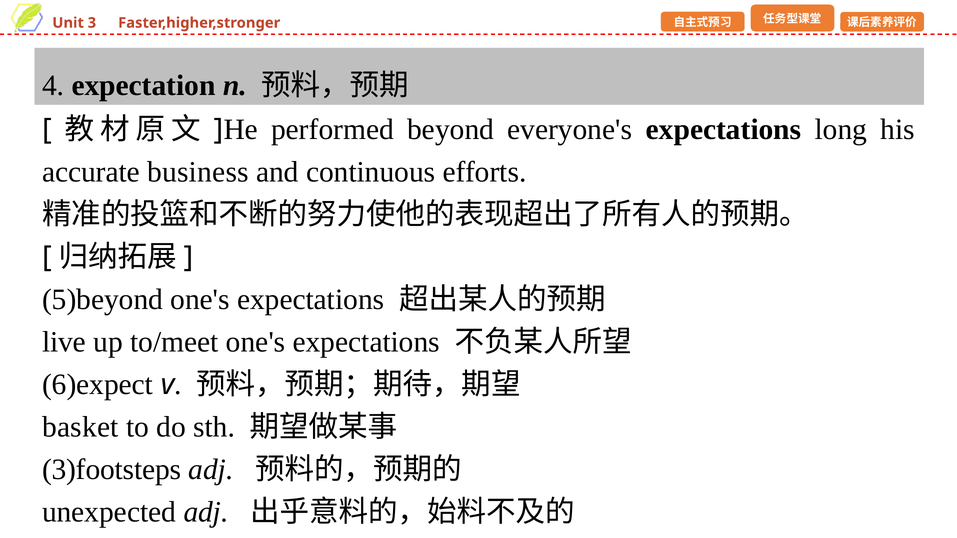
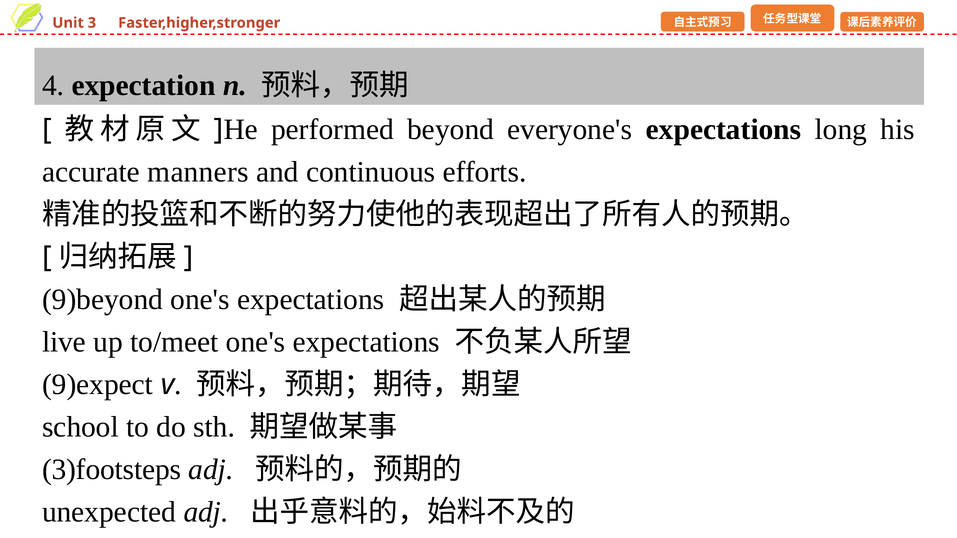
business: business -> manners
5)beyond: 5)beyond -> 9)beyond
6)expect: 6)expect -> 9)expect
basket: basket -> school
